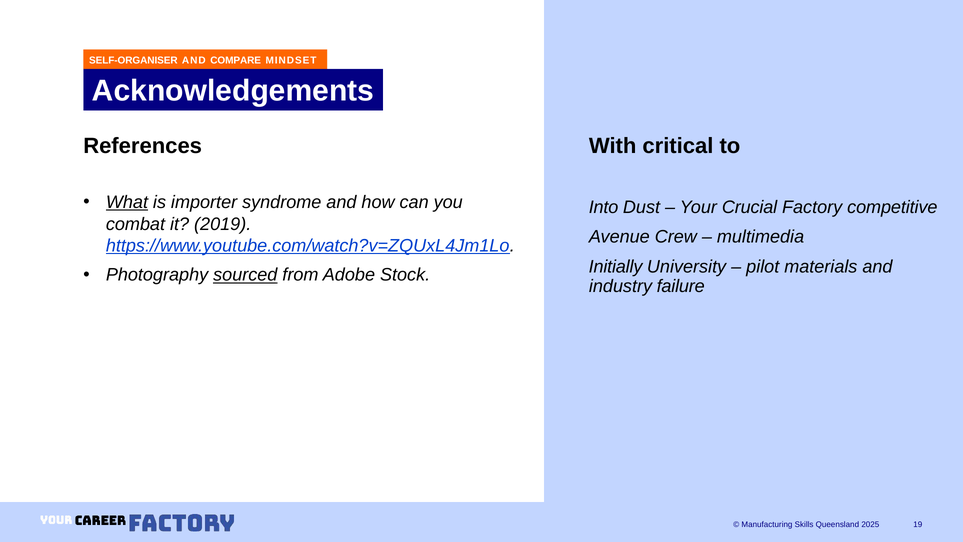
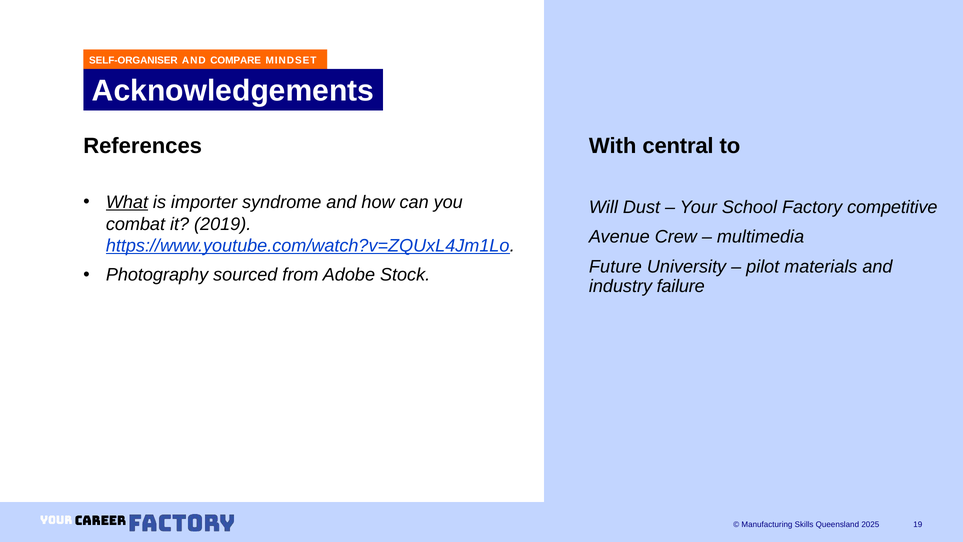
critical: critical -> central
Into: Into -> Will
Crucial: Crucial -> School
Initially: Initially -> Future
sourced underline: present -> none
